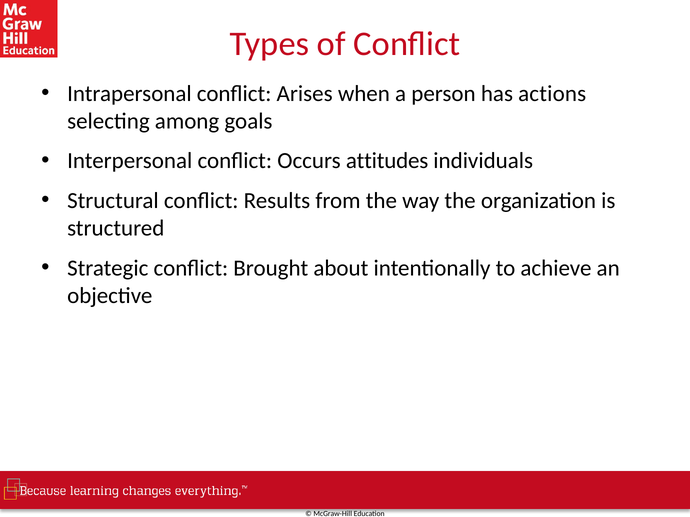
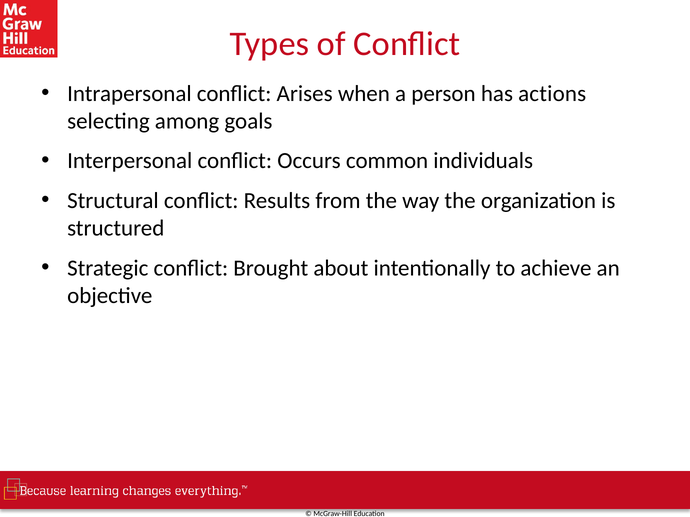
attitudes: attitudes -> common
